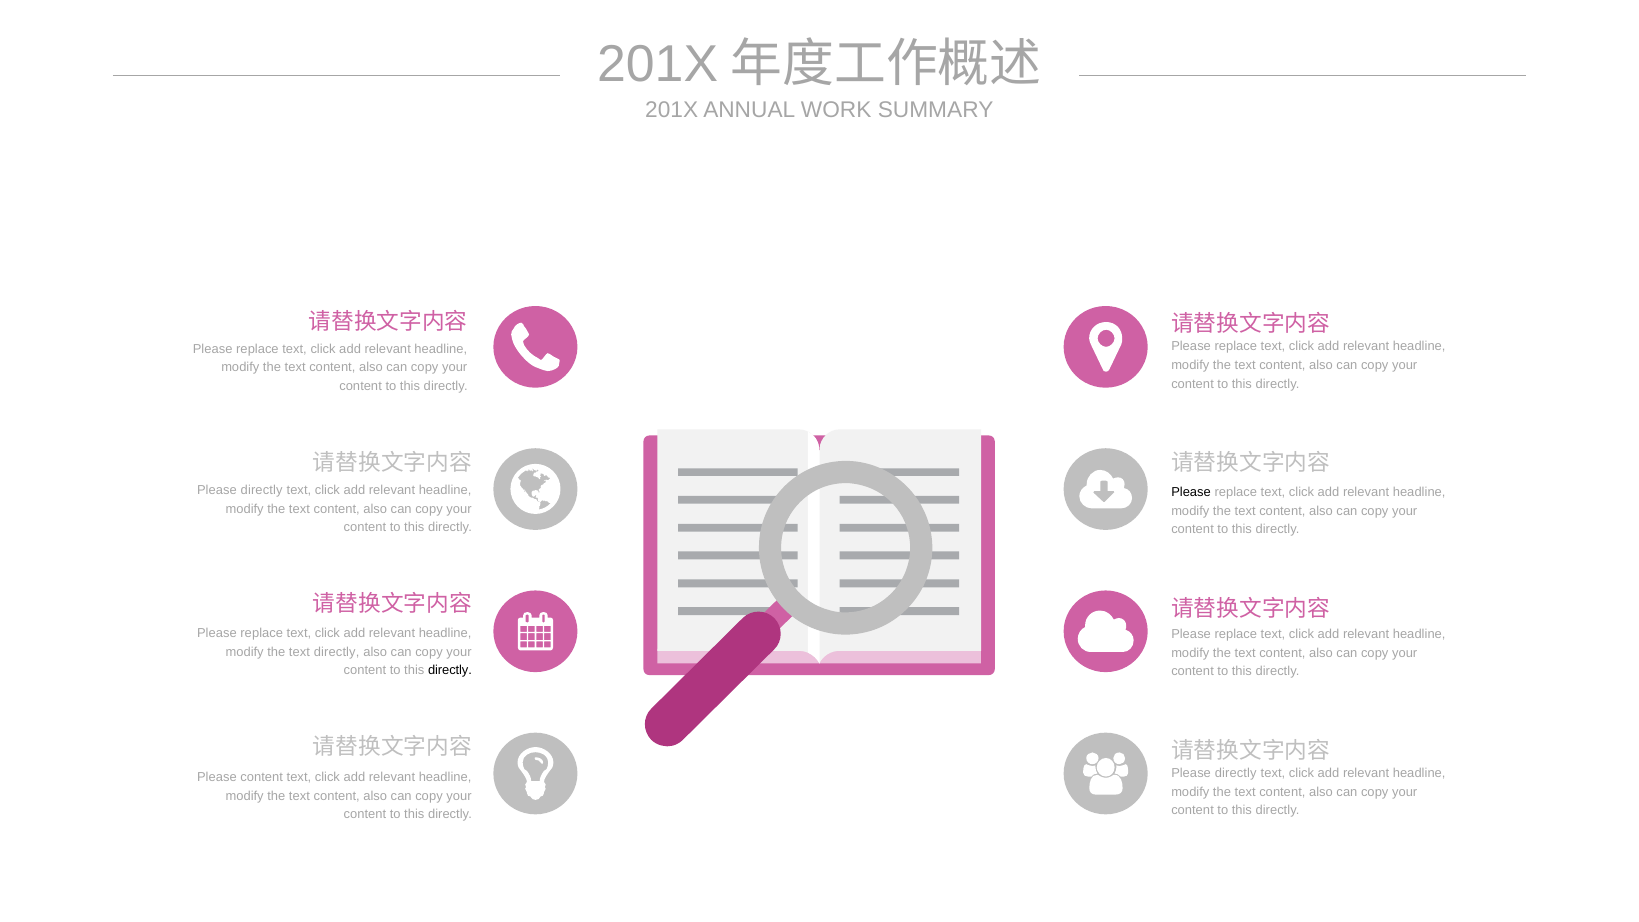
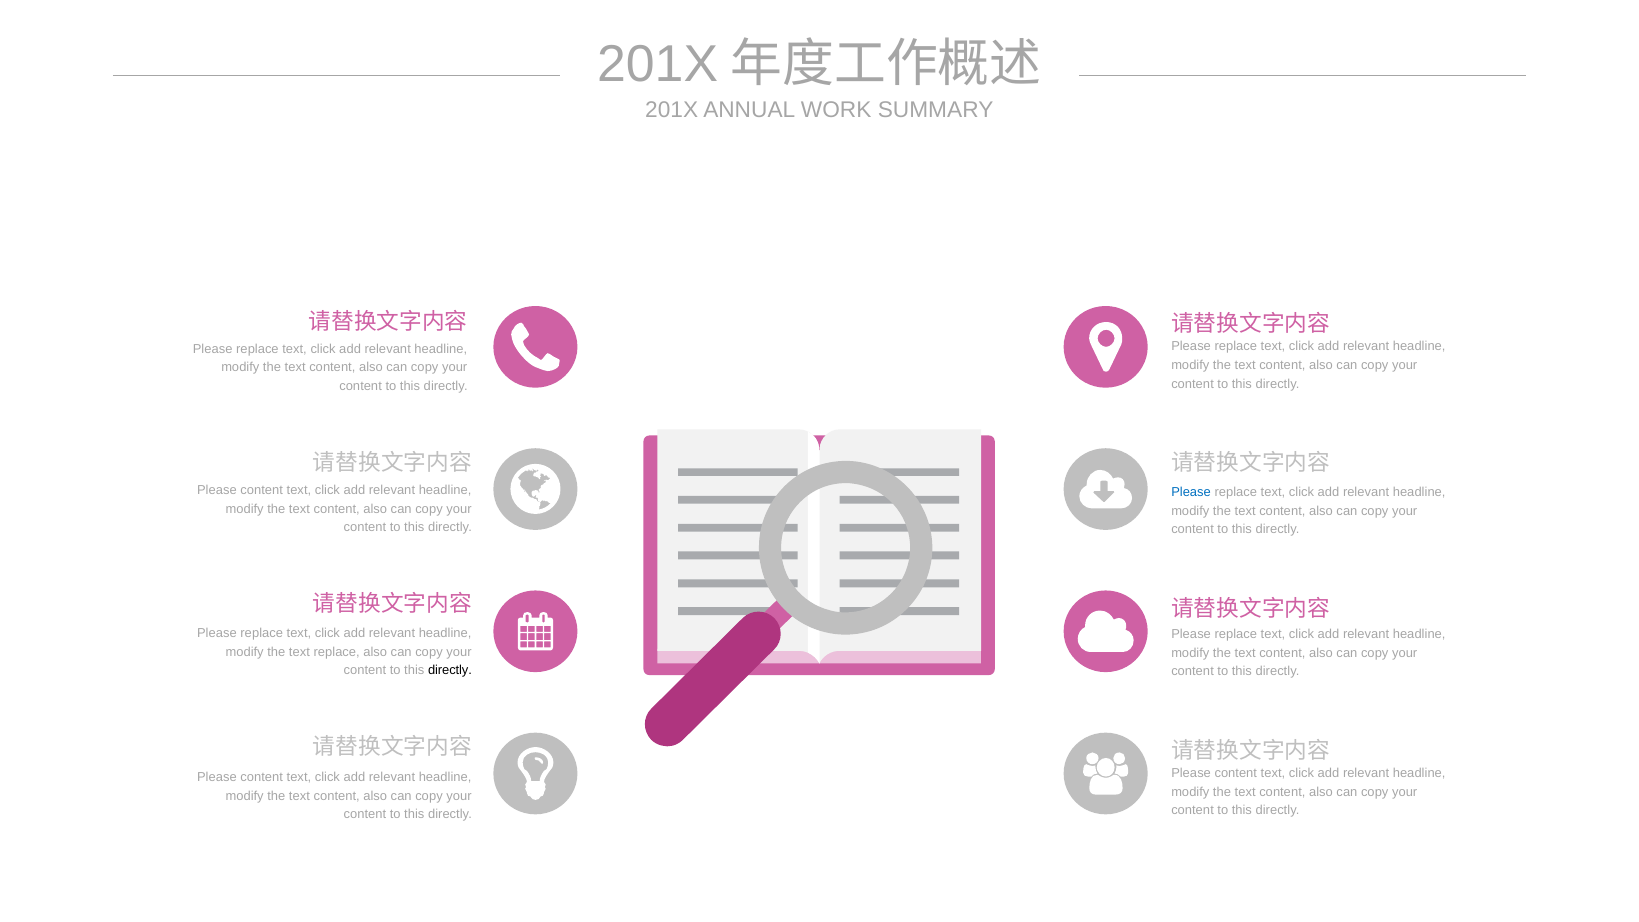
directly at (262, 490): directly -> content
Please at (1191, 492) colour: black -> blue
text directly: directly -> replace
directly at (1236, 773): directly -> content
